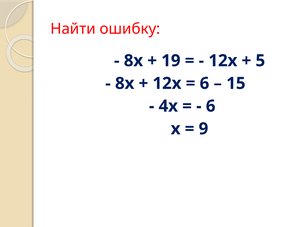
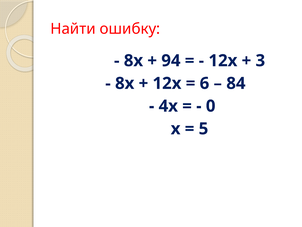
19: 19 -> 94
5: 5 -> 3
15: 15 -> 84
6 at (211, 106): 6 -> 0
9: 9 -> 5
